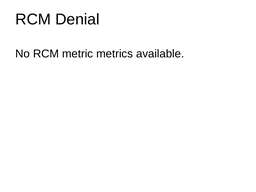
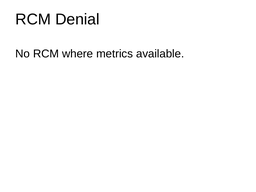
metric: metric -> where
